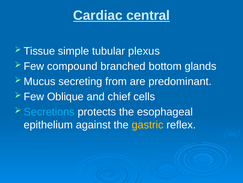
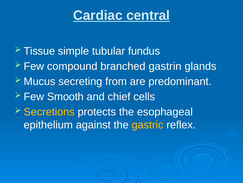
plexus: plexus -> fundus
bottom: bottom -> gastrin
Oblique: Oblique -> Smooth
Secretions colour: light blue -> yellow
